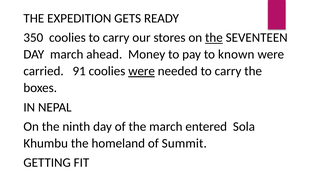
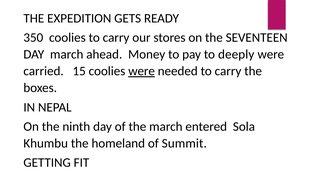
the at (214, 38) underline: present -> none
known: known -> deeply
91: 91 -> 15
